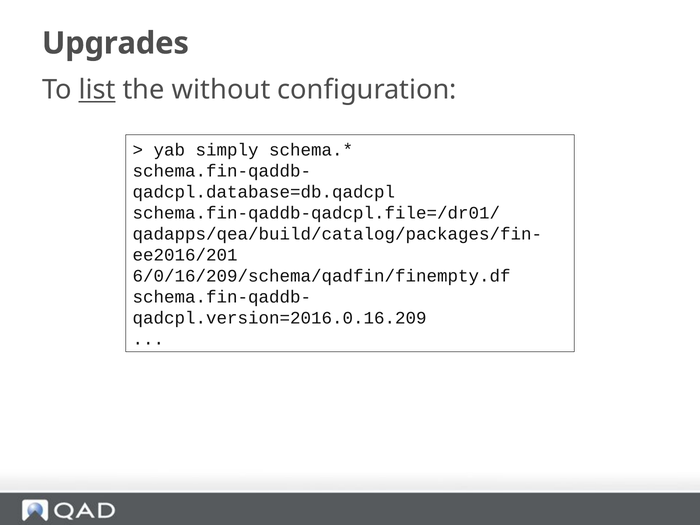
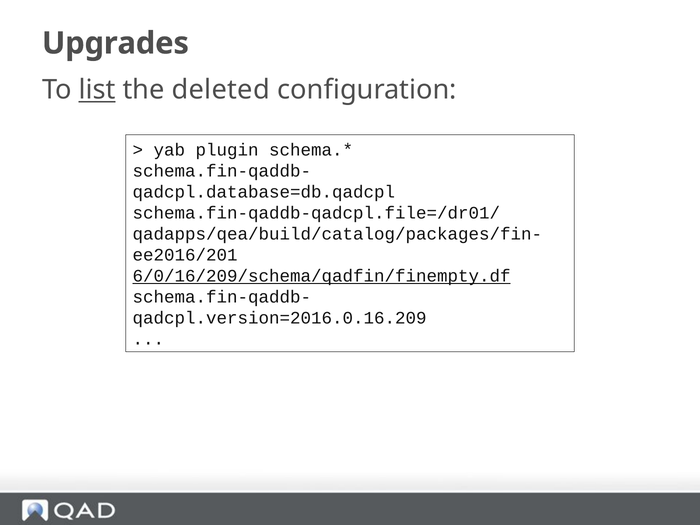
without: without -> deleted
simply: simply -> plugin
6/0/16/209/schema/qadfin/finempty.df underline: none -> present
